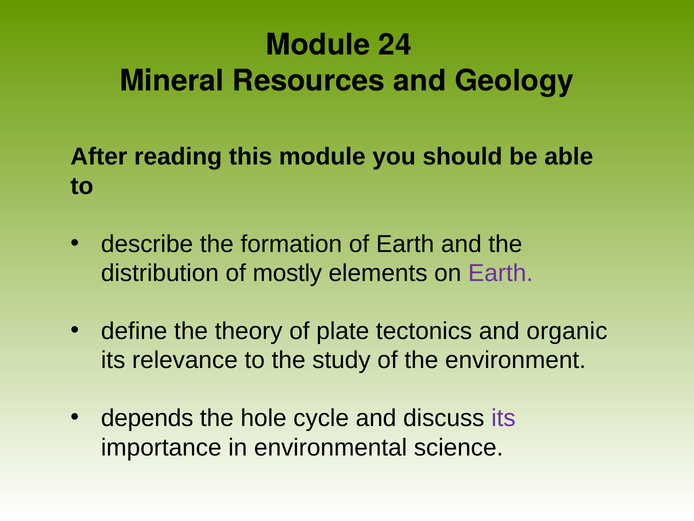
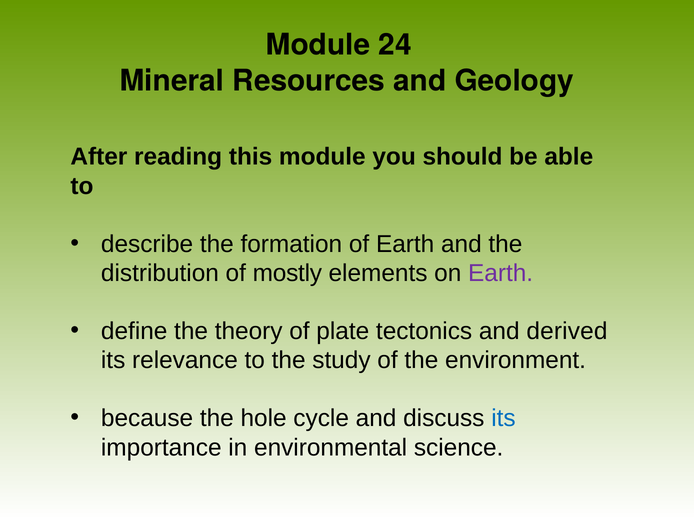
organic: organic -> derived
depends: depends -> because
its at (503, 418) colour: purple -> blue
